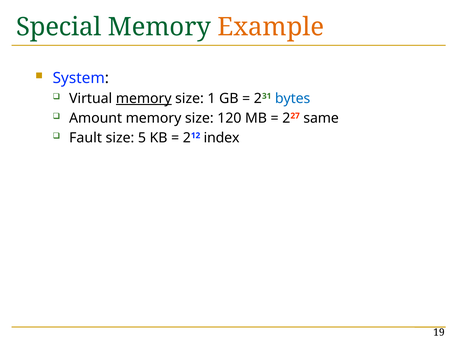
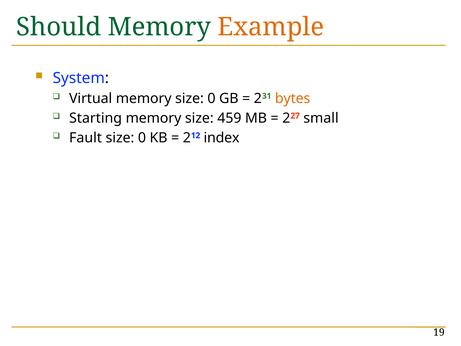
Special: Special -> Should
memory at (144, 98) underline: present -> none
1 at (211, 98): 1 -> 0
bytes colour: blue -> orange
Amount: Amount -> Starting
120: 120 -> 459
same: same -> small
5 at (142, 138): 5 -> 0
